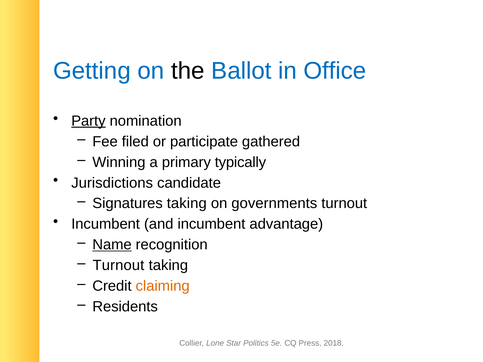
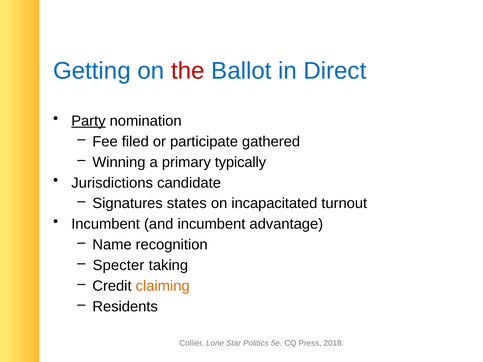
the colour: black -> red
Office: Office -> Direct
Signatures taking: taking -> states
governments: governments -> incapacitated
Name underline: present -> none
Turnout at (118, 266): Turnout -> Specter
